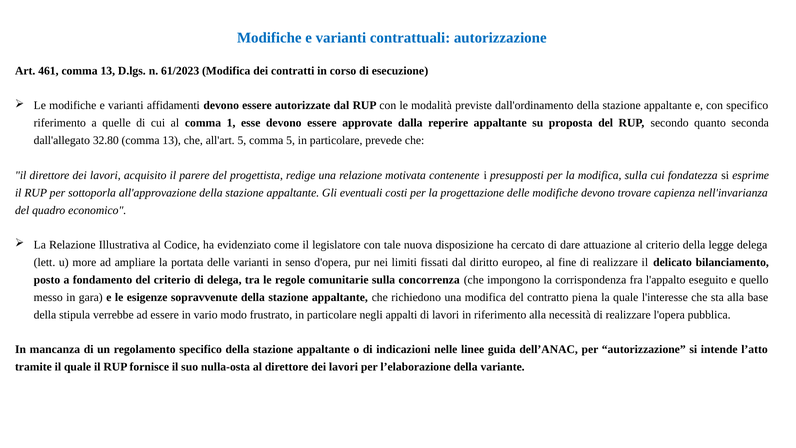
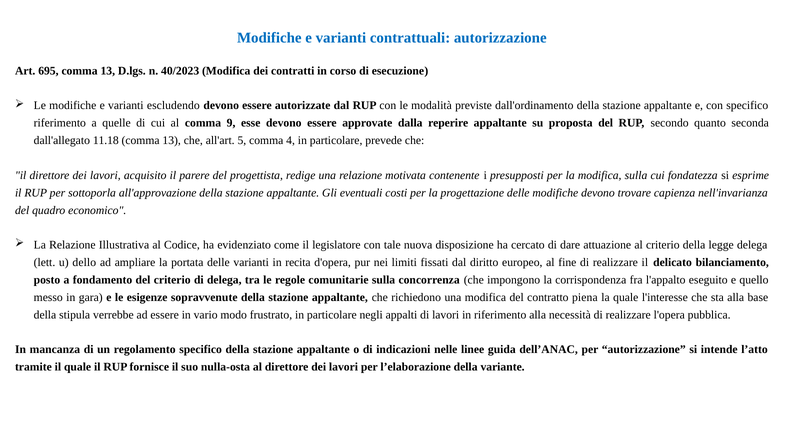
461: 461 -> 695
61/2023: 61/2023 -> 40/2023
affidamenti: affidamenti -> escludendo
1: 1 -> 9
32.80: 32.80 -> 11.18
comma 5: 5 -> 4
more: more -> dello
senso: senso -> recita
